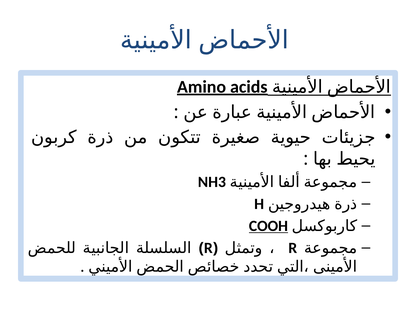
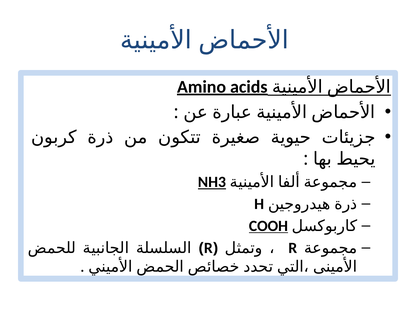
NH3 underline: none -> present
